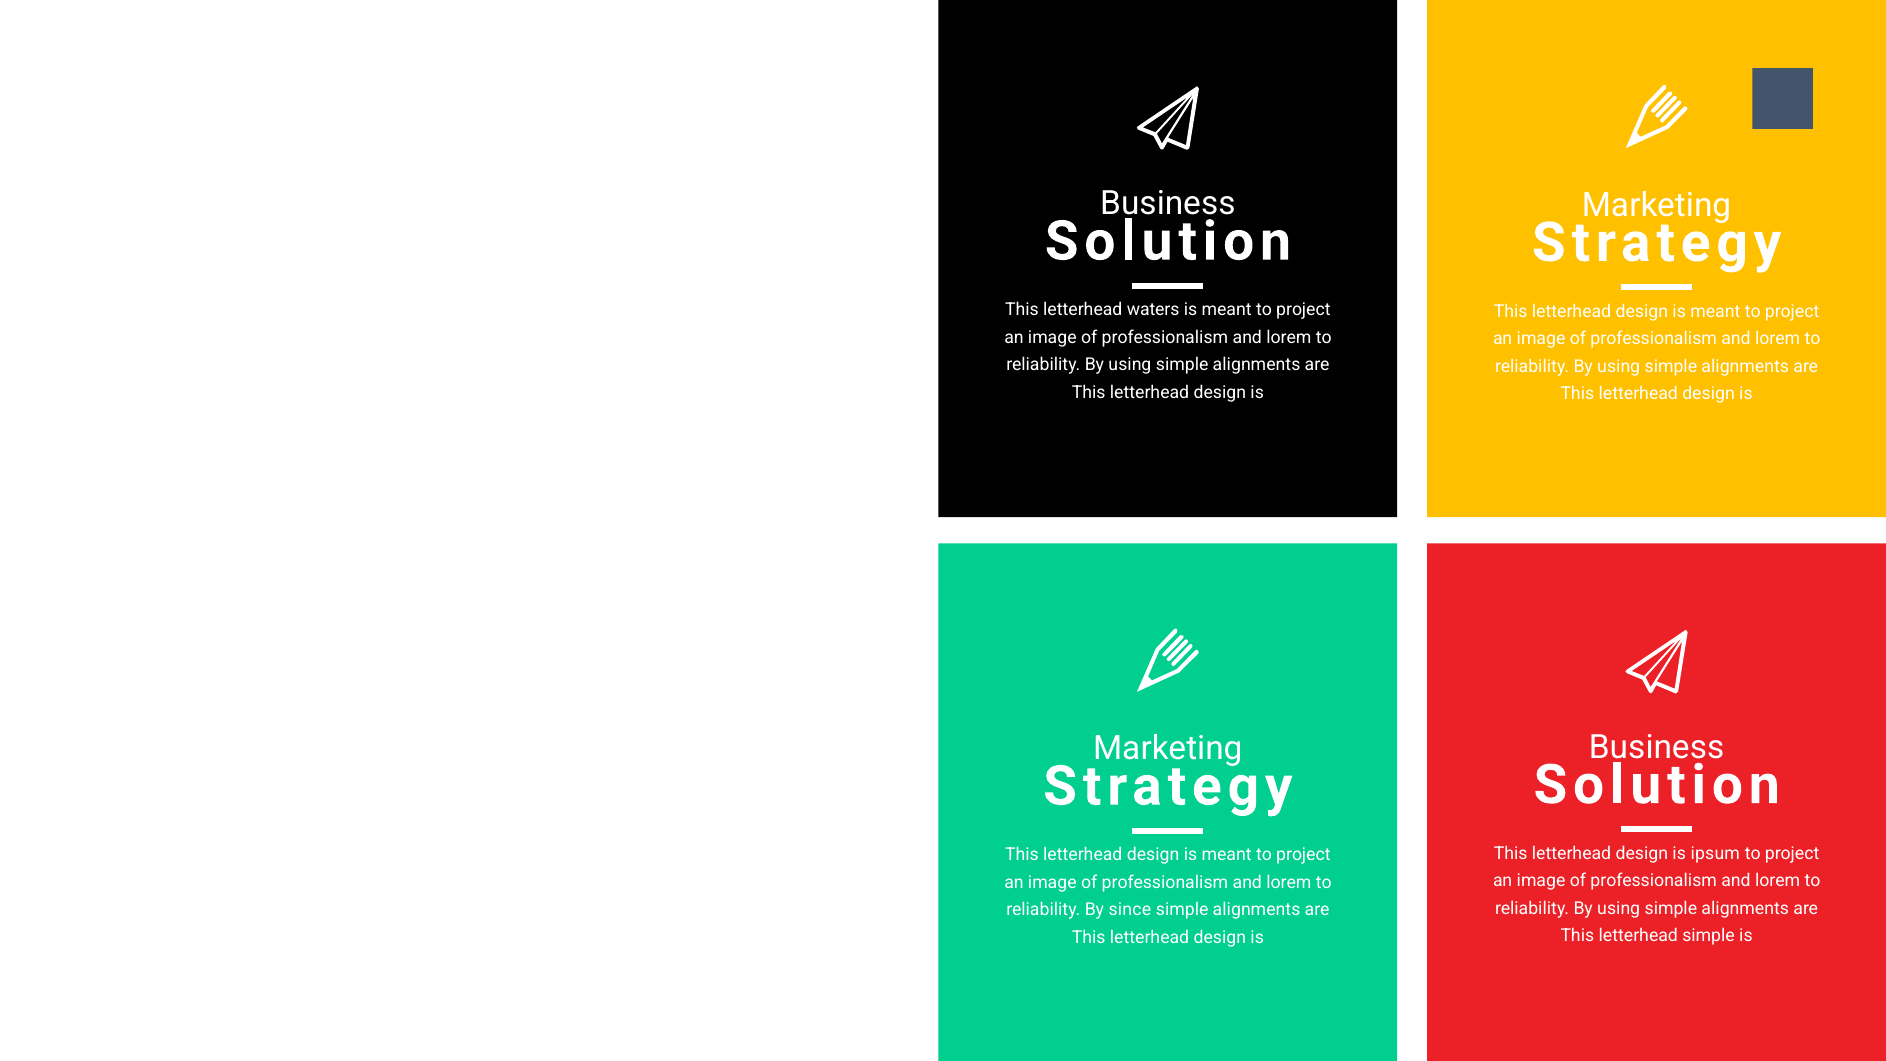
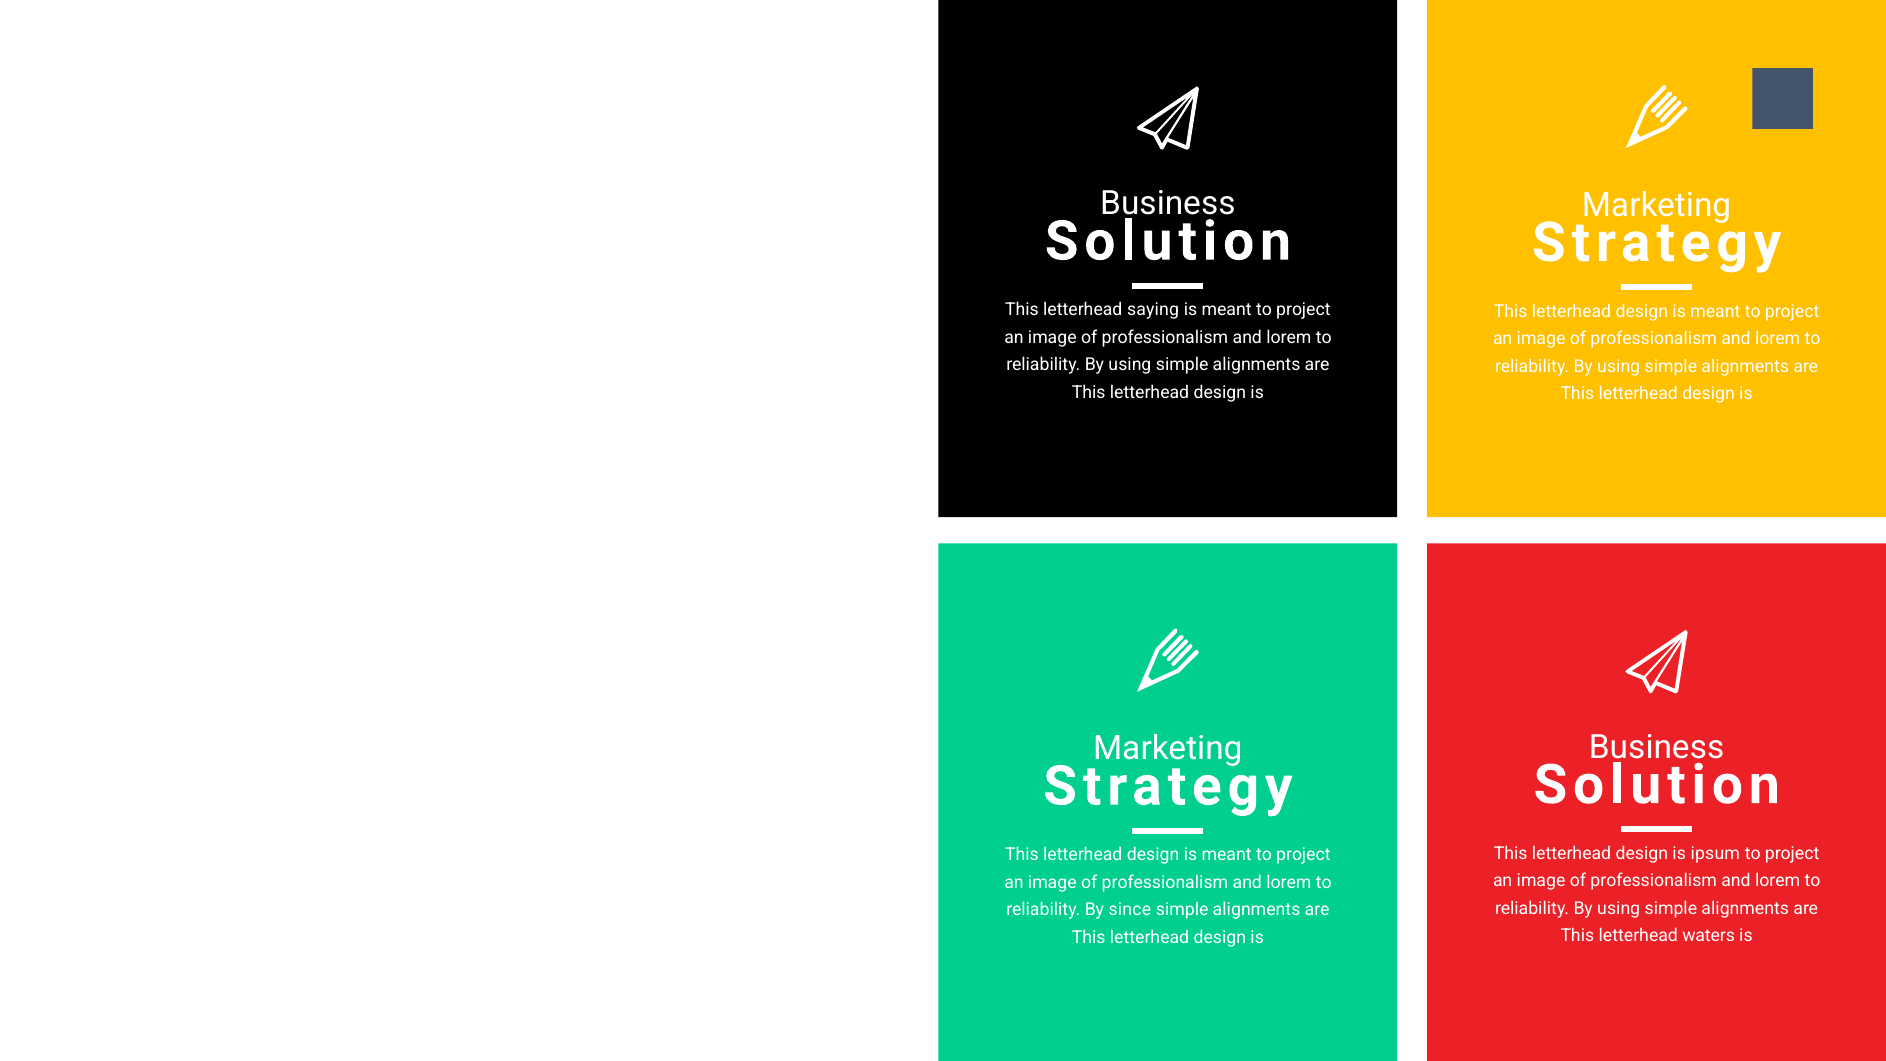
waters: waters -> saying
letterhead simple: simple -> waters
